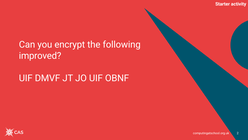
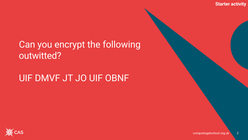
improved: improved -> outwitted
